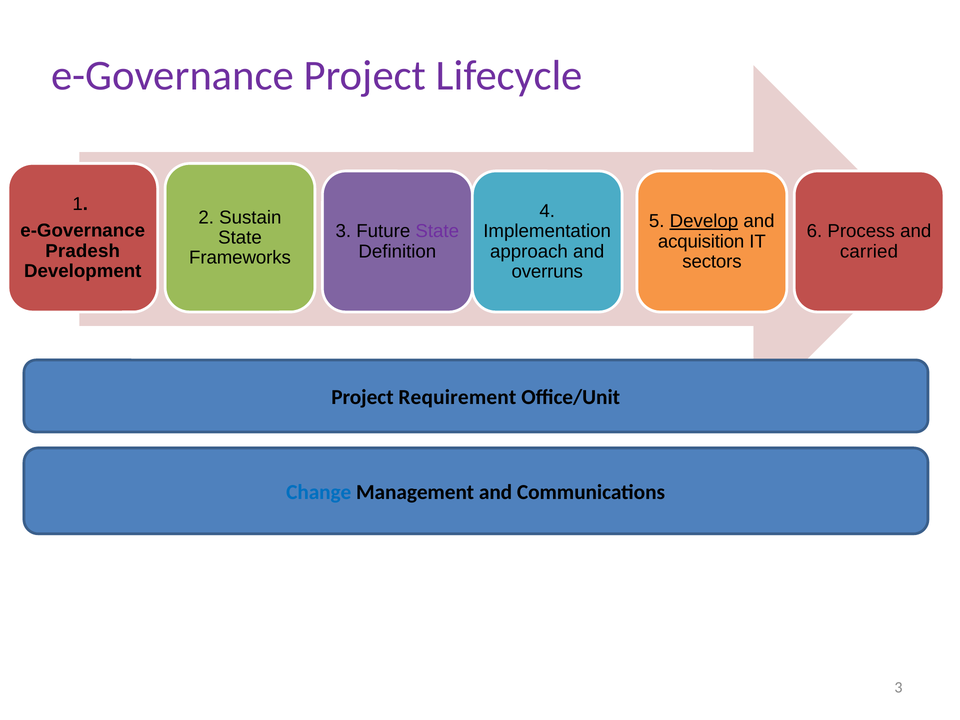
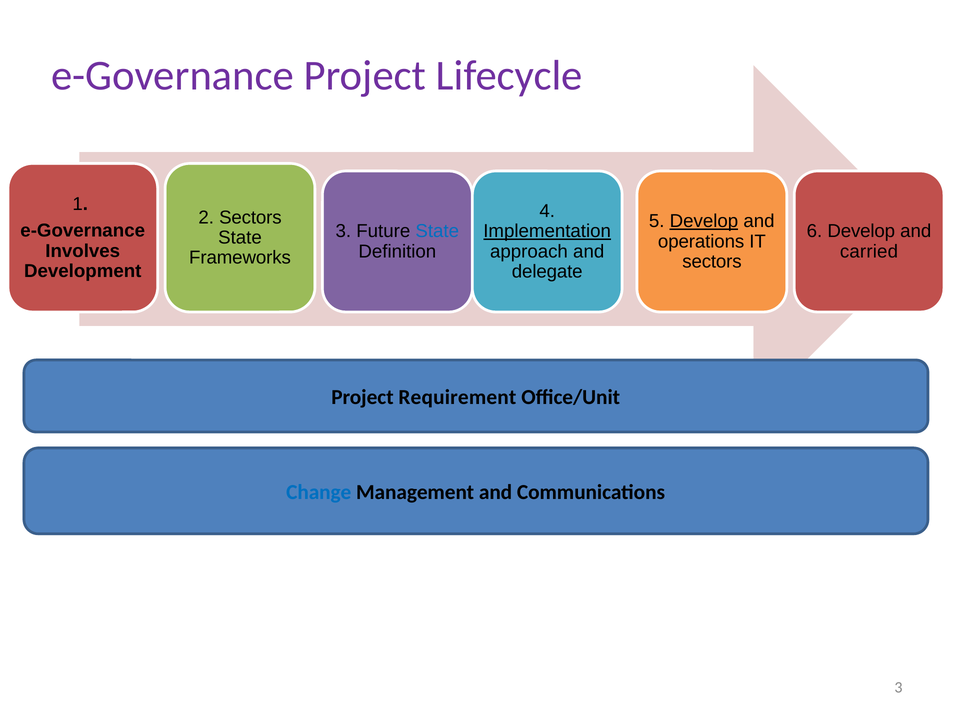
2 Sustain: Sustain -> Sectors
State at (437, 231) colour: purple -> blue
Implementation underline: none -> present
6 Process: Process -> Develop
acquisition: acquisition -> operations
Pradesh: Pradesh -> Involves
overruns: overruns -> delegate
